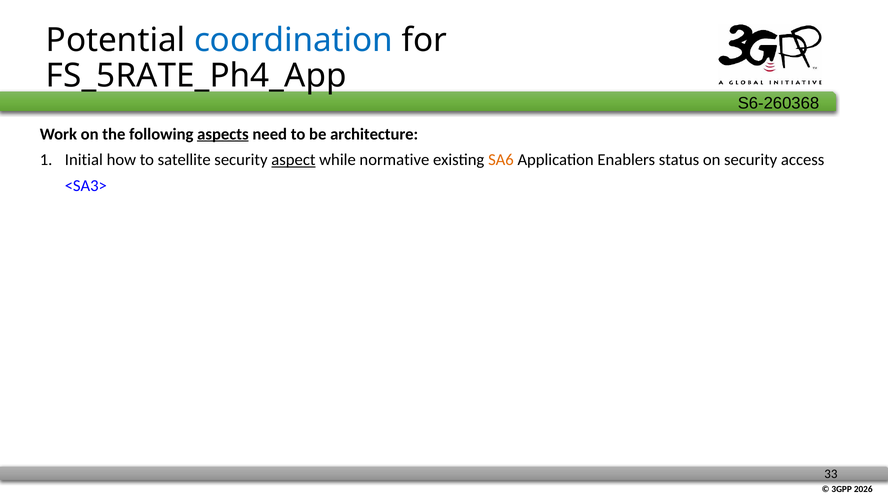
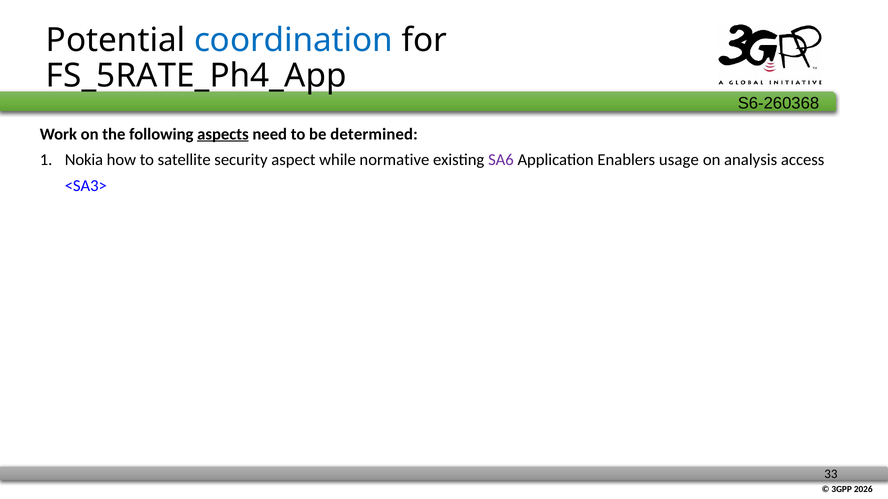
architecture: architecture -> determined
Initial: Initial -> Nokia
aspect underline: present -> none
SA6 colour: orange -> purple
status: status -> usage
on security: security -> analysis
